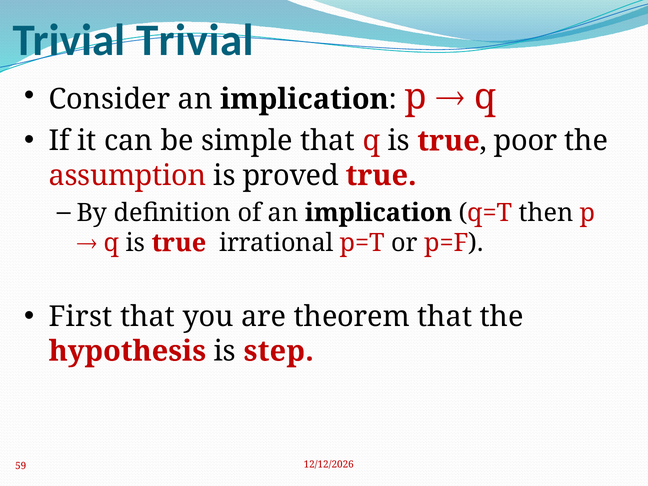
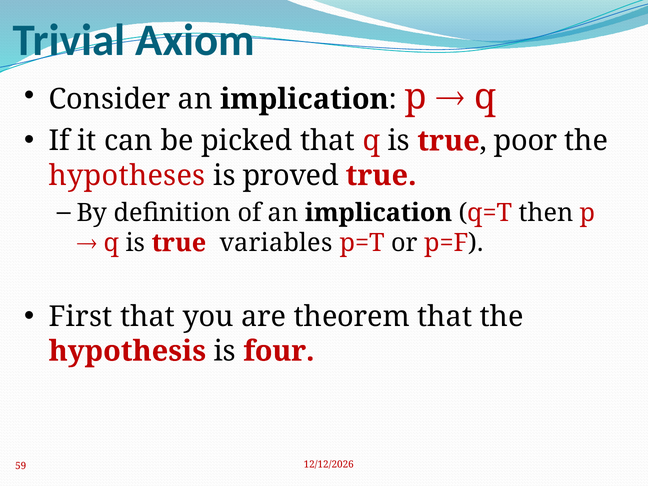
Trivial Trivial: Trivial -> Axiom
simple: simple -> picked
assumption: assumption -> hypotheses
irrational: irrational -> variables
step: step -> four
